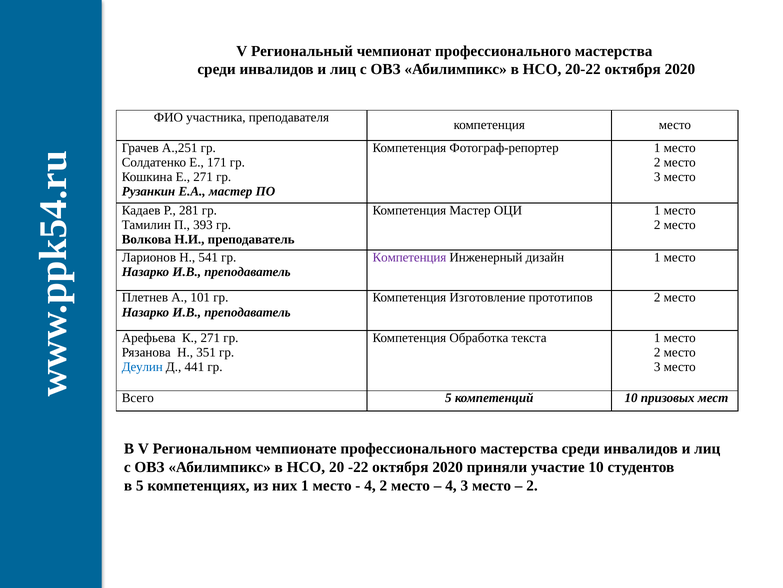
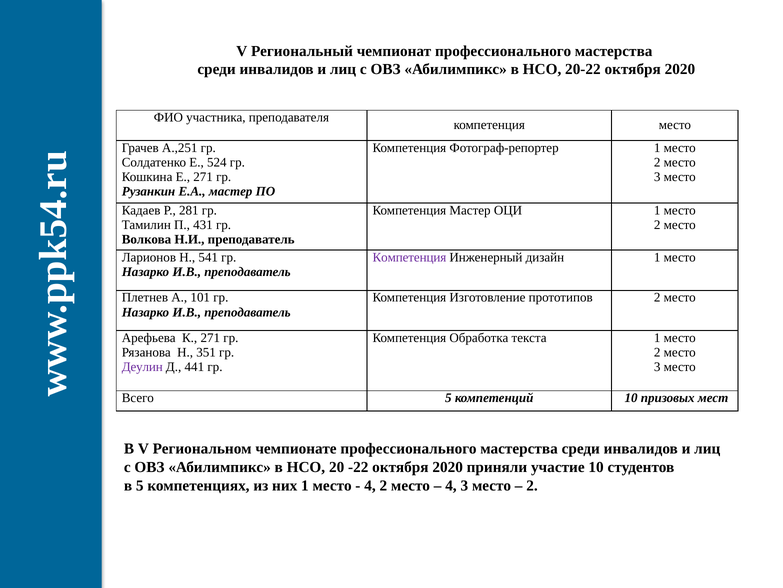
171: 171 -> 524
393: 393 -> 431
Деулин colour: blue -> purple
